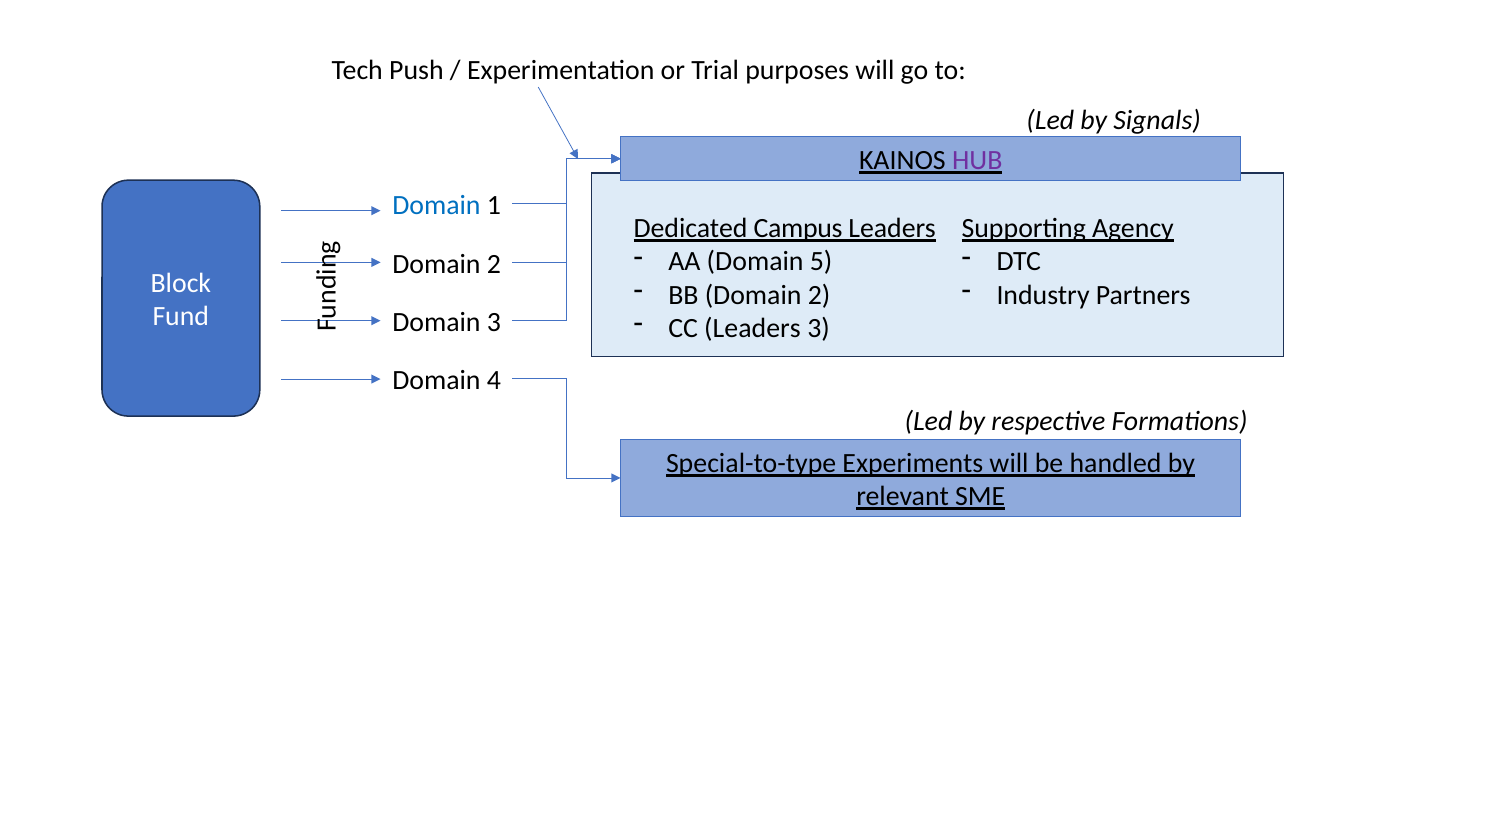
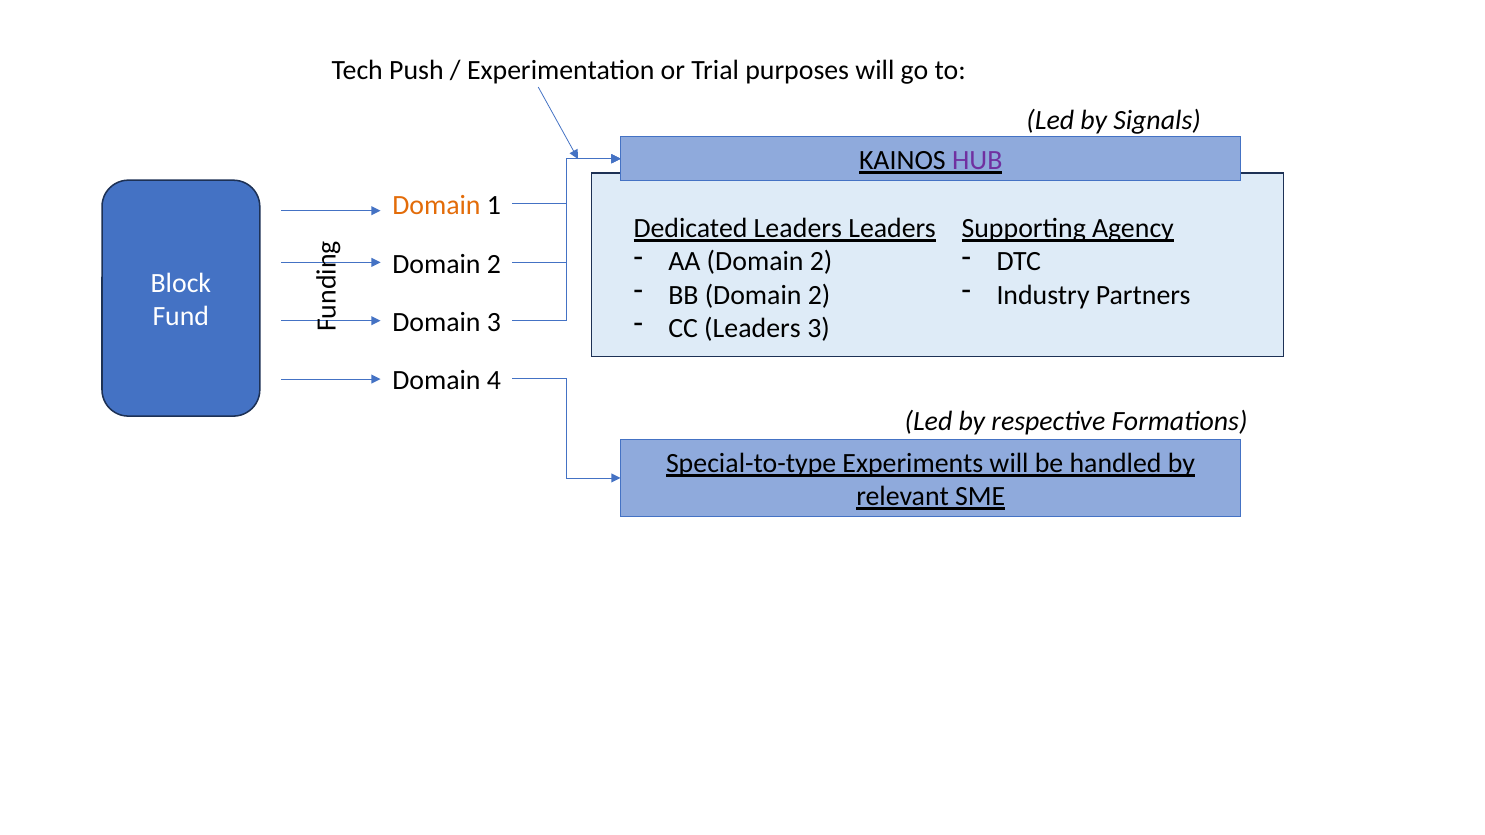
Domain at (436, 206) colour: blue -> orange
Dedicated Campus: Campus -> Leaders
AA Domain 5: 5 -> 2
